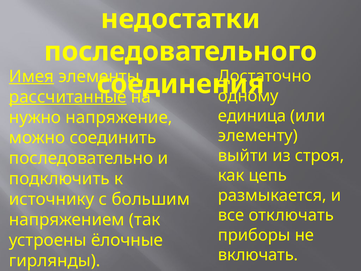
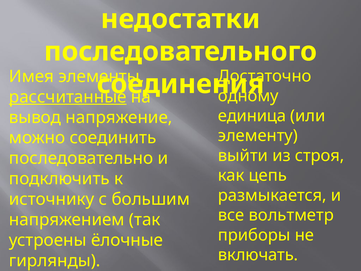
Имея underline: present -> none
нужно: нужно -> вывод
отключать: отключать -> вольтметр
